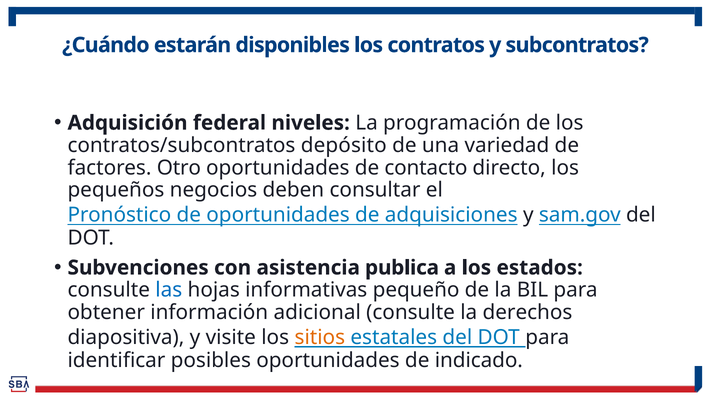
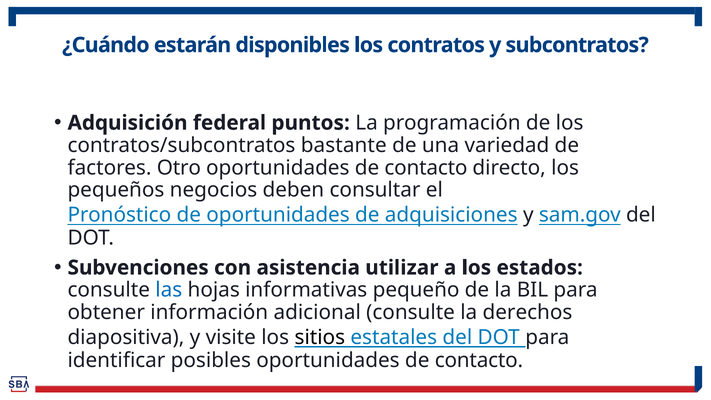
niveles: niveles -> puntos
depósito: depósito -> bastante
publica: publica -> utilizar
sitios colour: orange -> black
posibles oportunidades de indicado: indicado -> contacto
